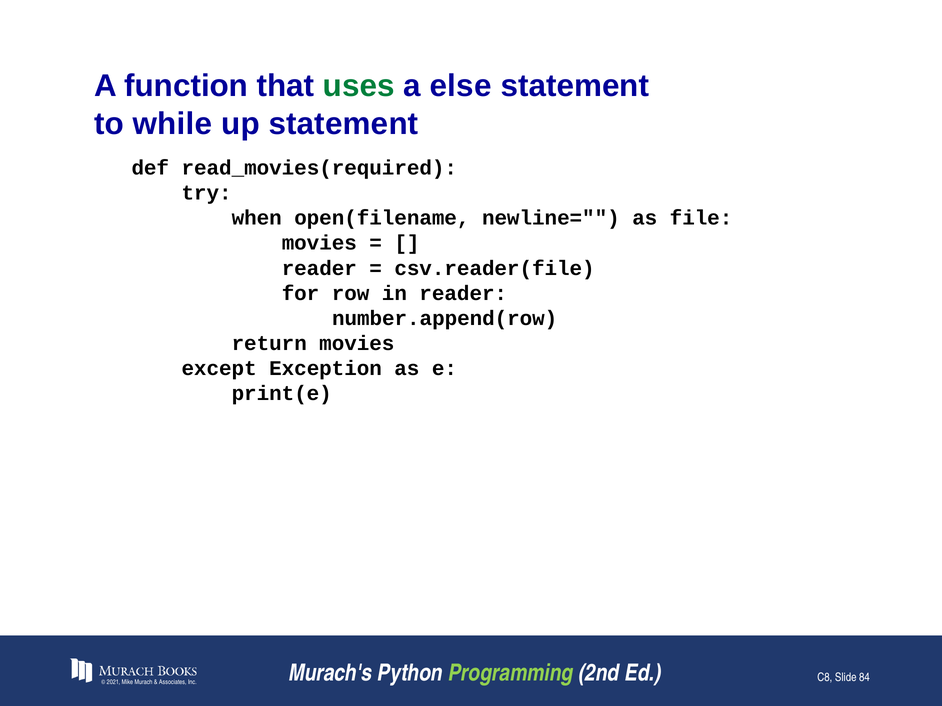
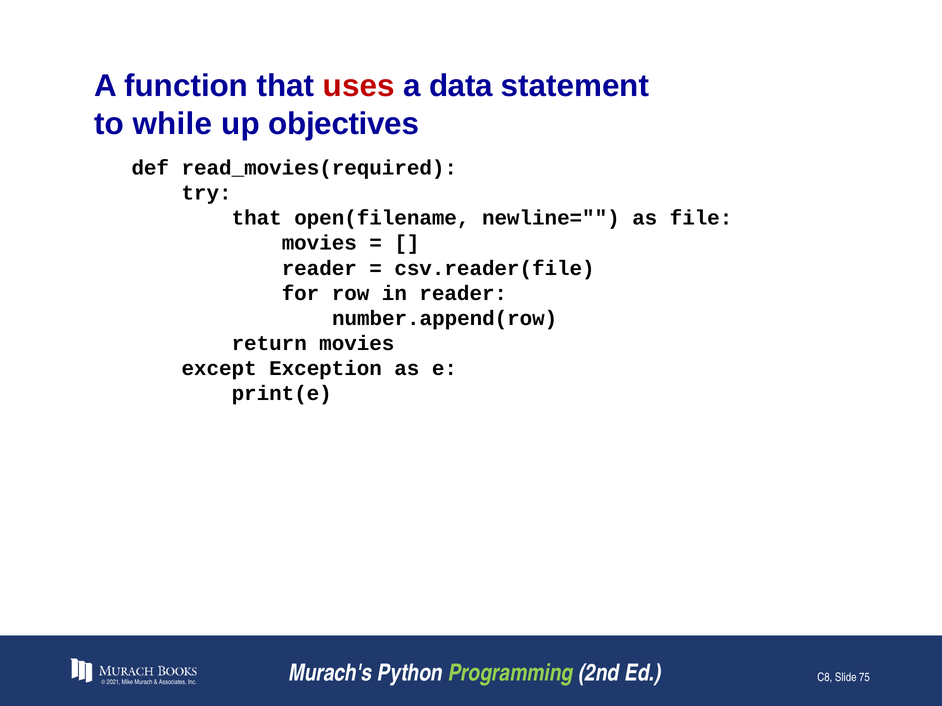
uses colour: green -> red
else: else -> data
up statement: statement -> objectives
when at (257, 218): when -> that
84: 84 -> 75
